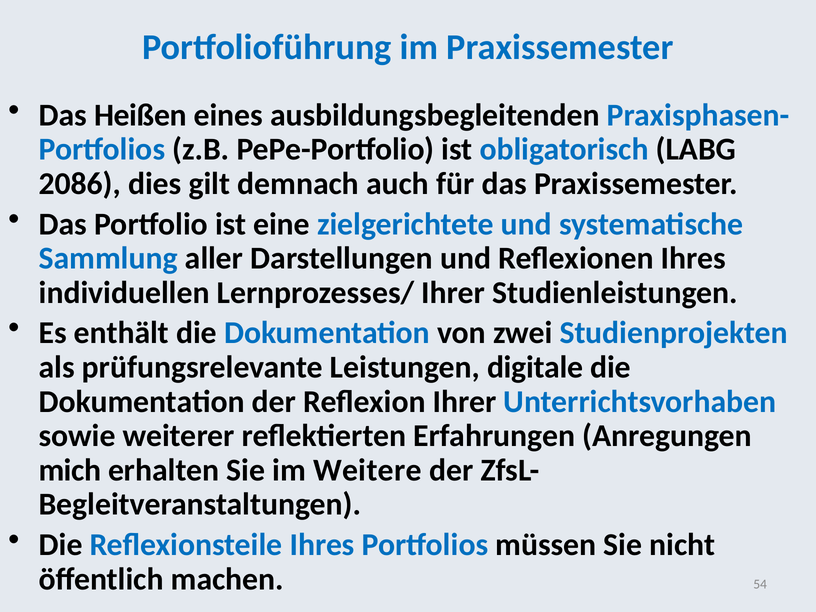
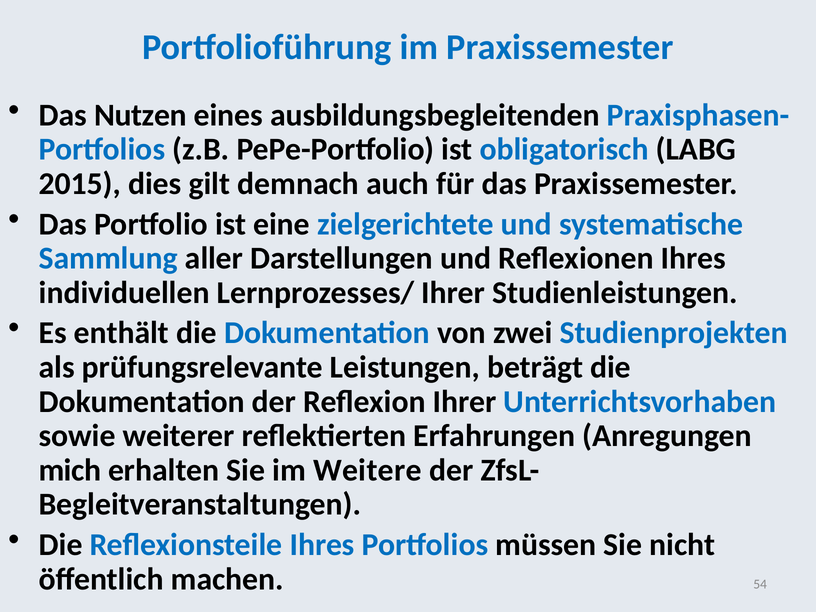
Heißen: Heißen -> Nutzen
2086: 2086 -> 2015
digitale: digitale -> beträgt
